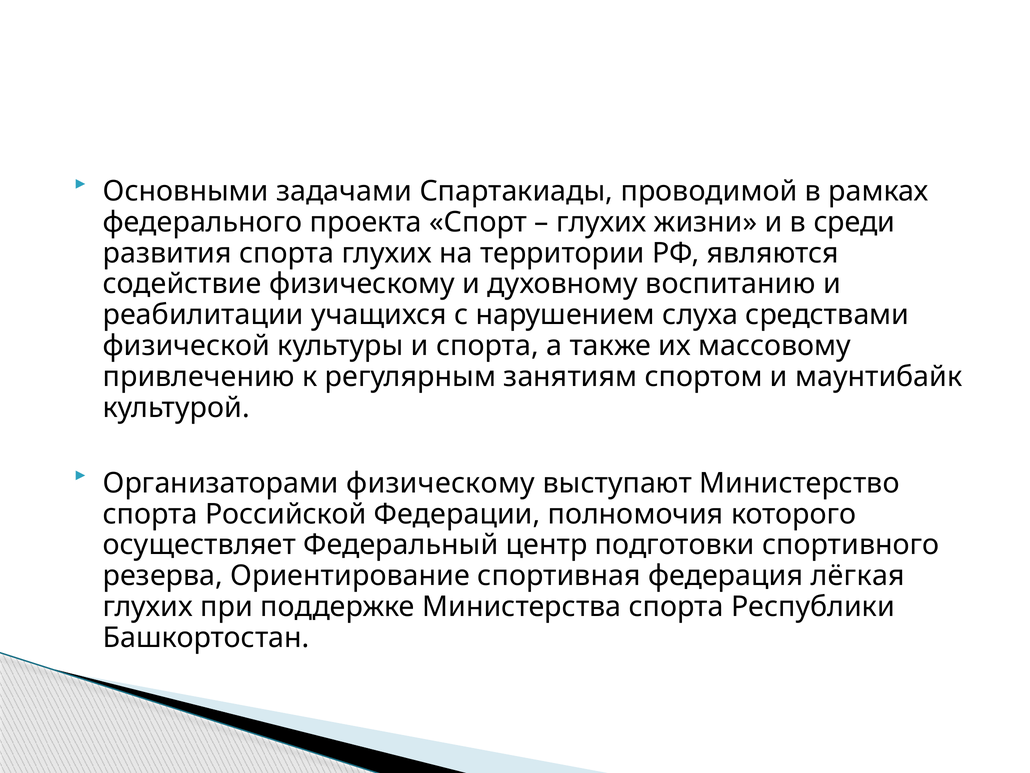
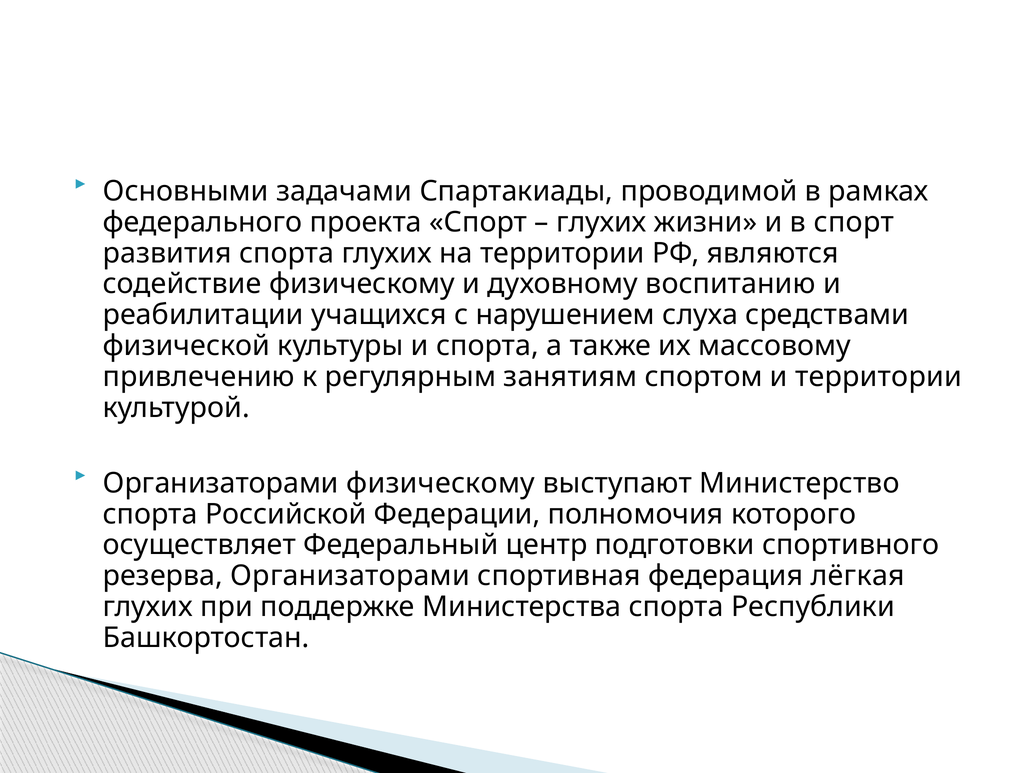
в среди: среди -> спорт
и маунтибайк: маунтибайк -> территории
резерва Ориентирование: Ориентирование -> Организаторами
